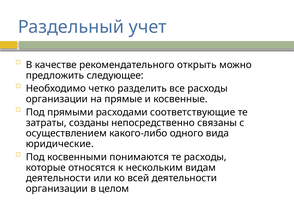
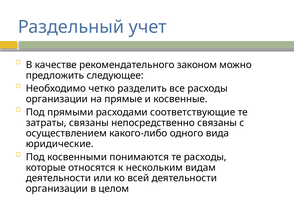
открыть: открыть -> законом
затраты созданы: созданы -> связаны
